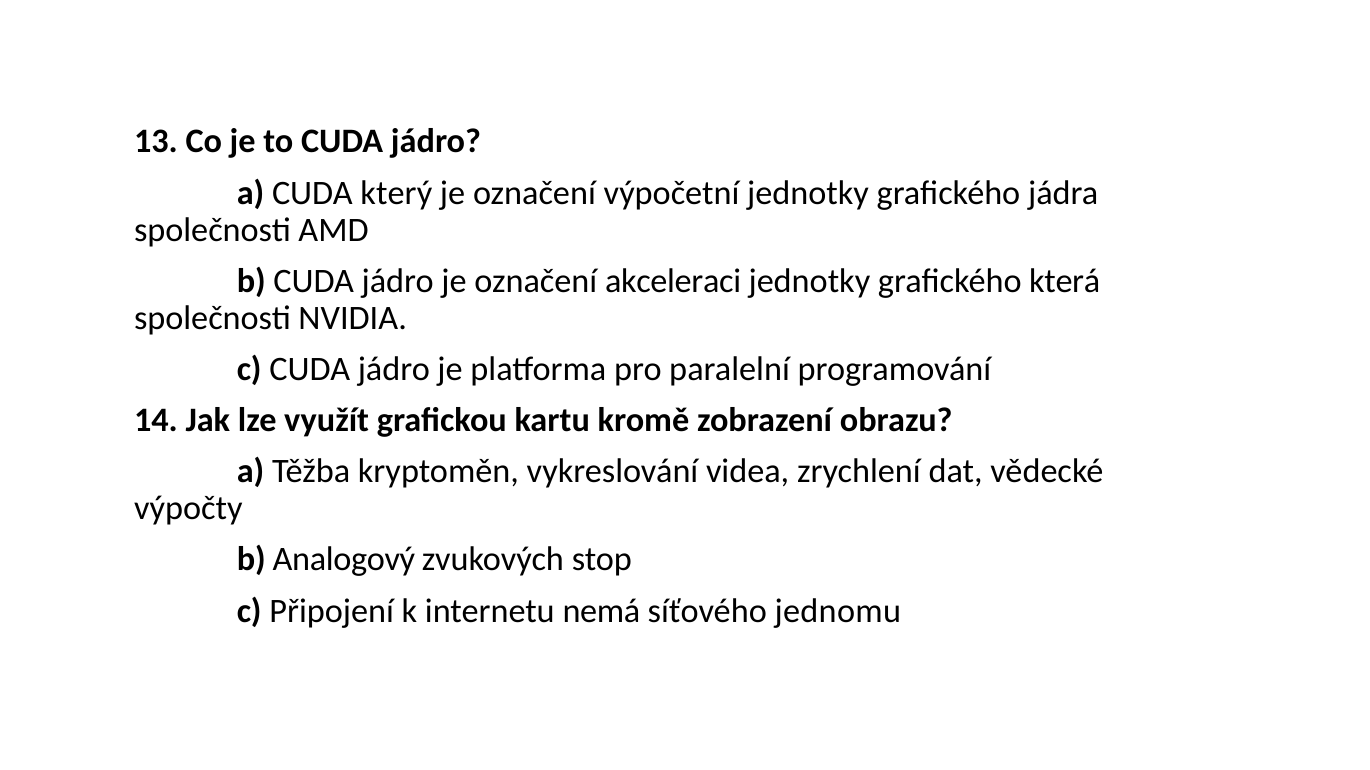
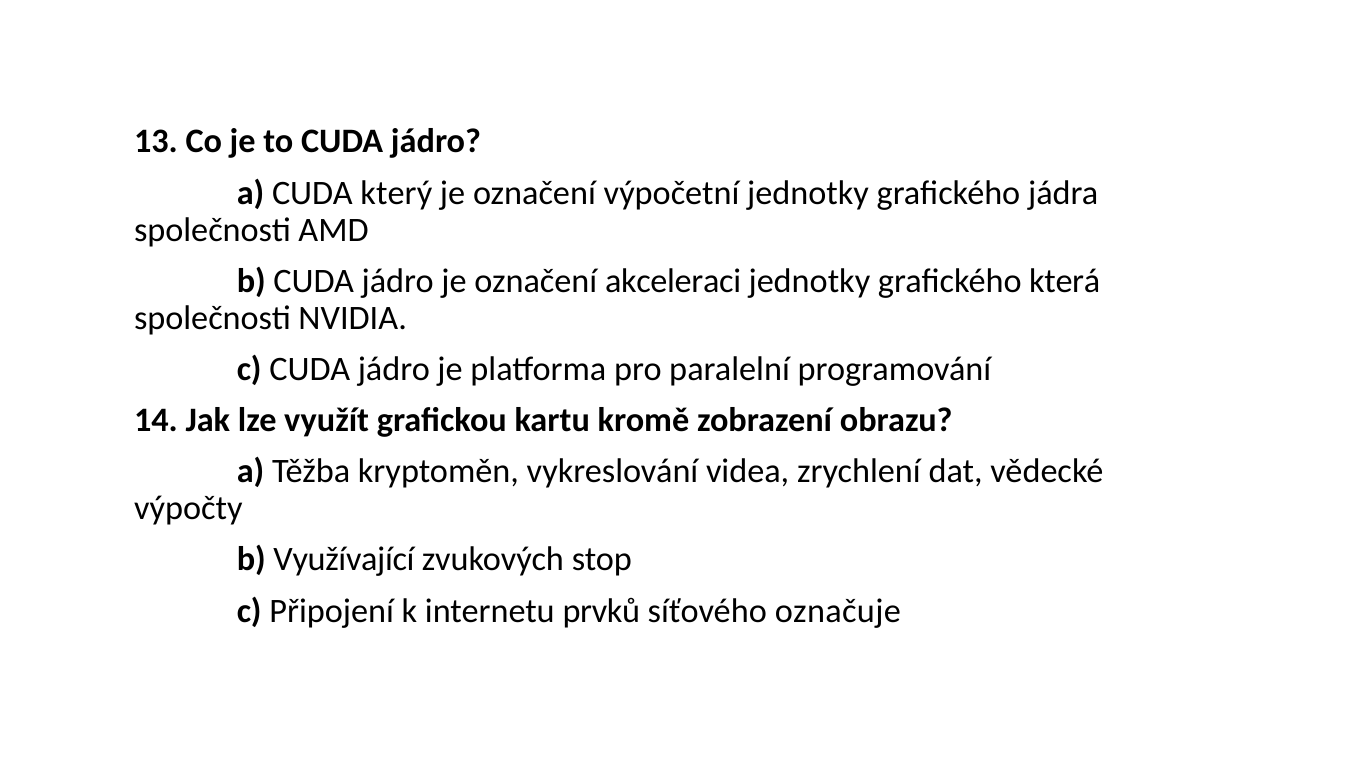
Analogový: Analogový -> Využívající
nemá: nemá -> prvků
jednomu: jednomu -> označuje
